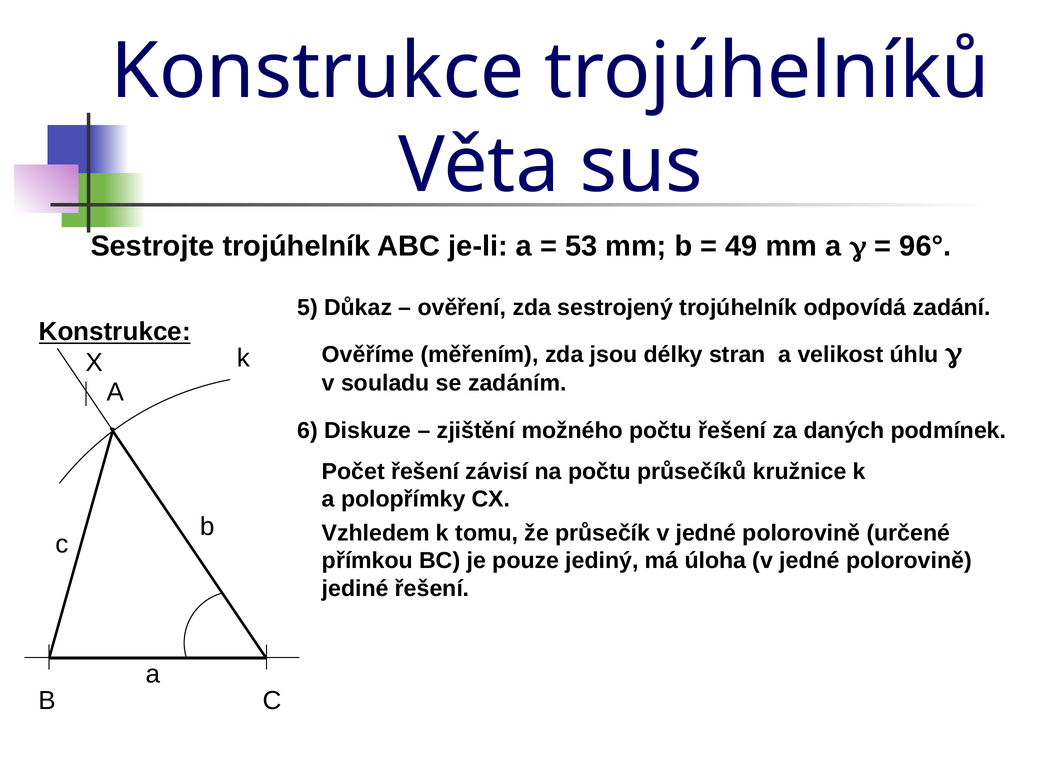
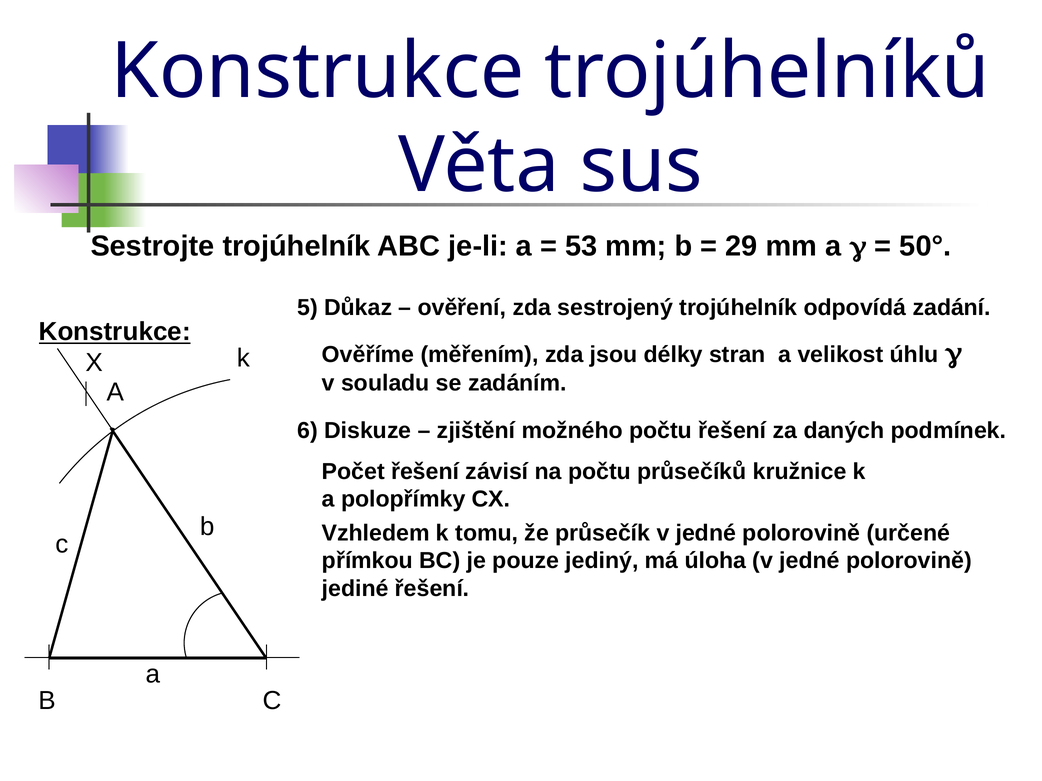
49: 49 -> 29
96°: 96° -> 50°
